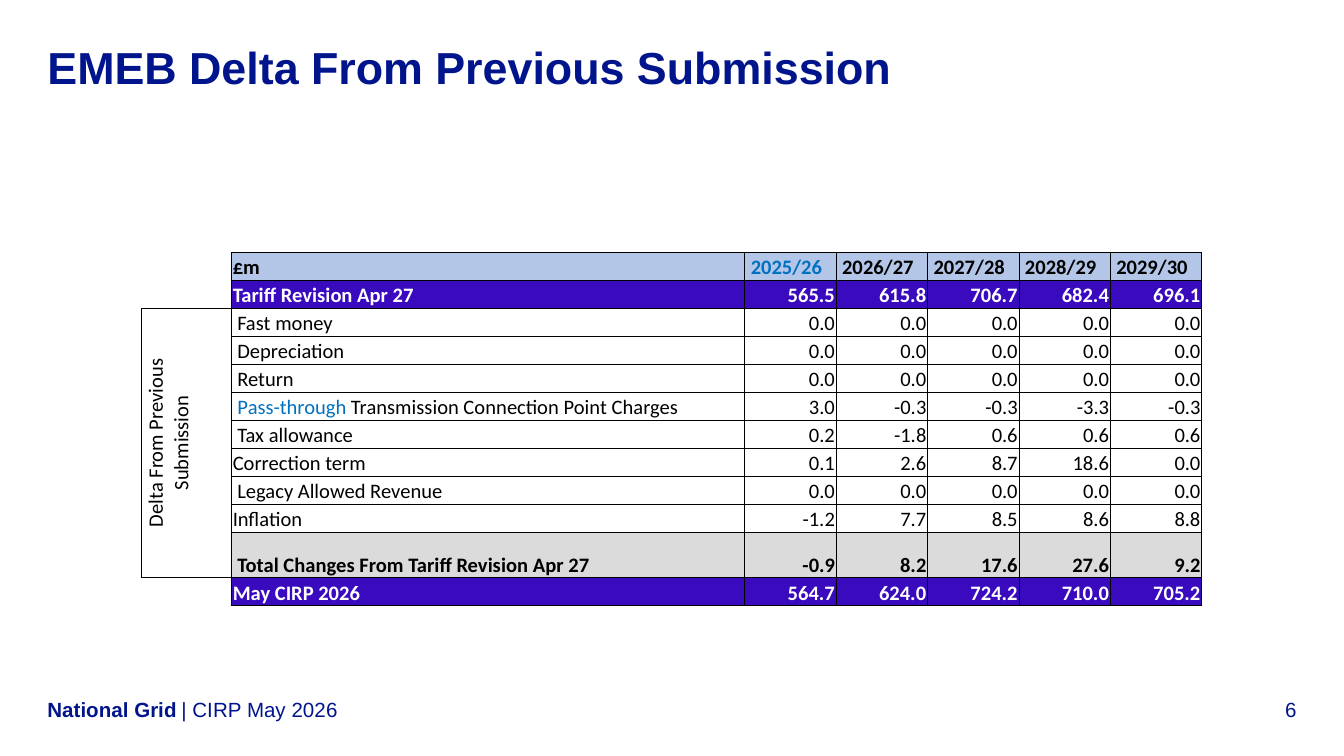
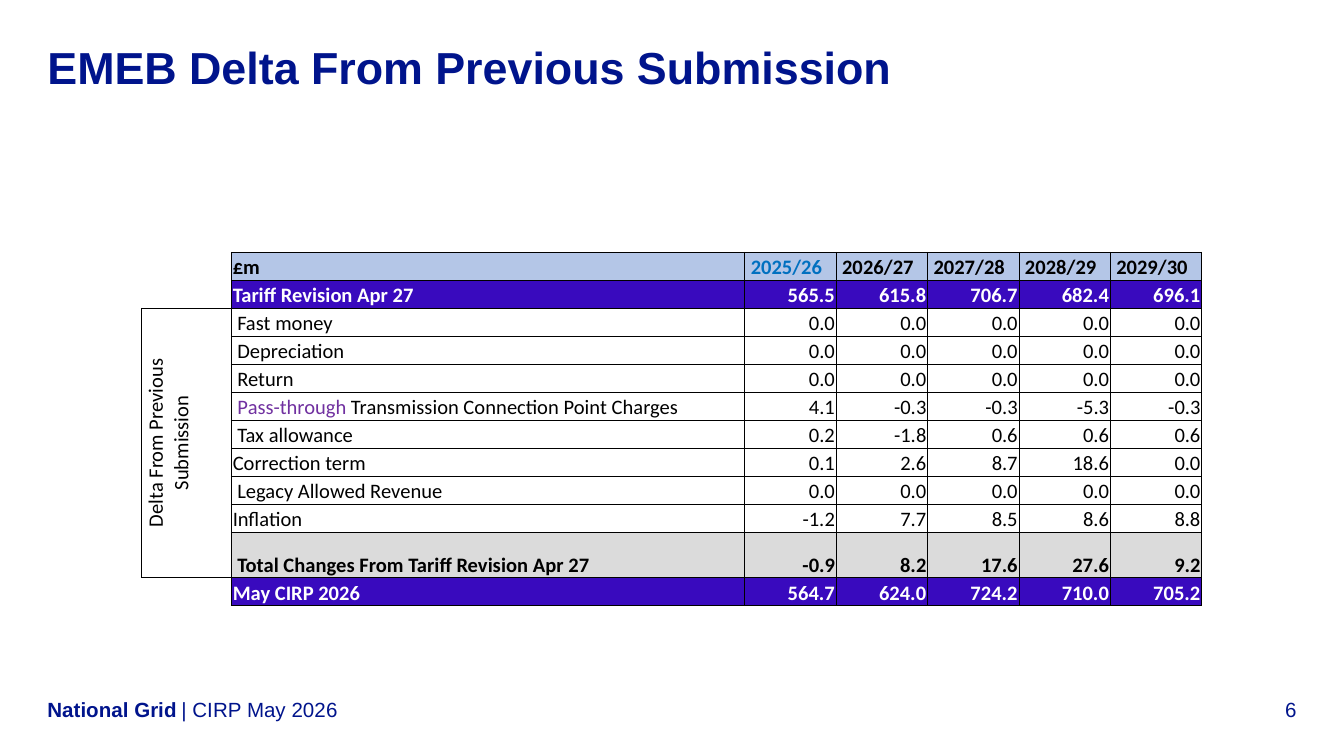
Pass-through colour: blue -> purple
3.0: 3.0 -> 4.1
-3.3: -3.3 -> -5.3
